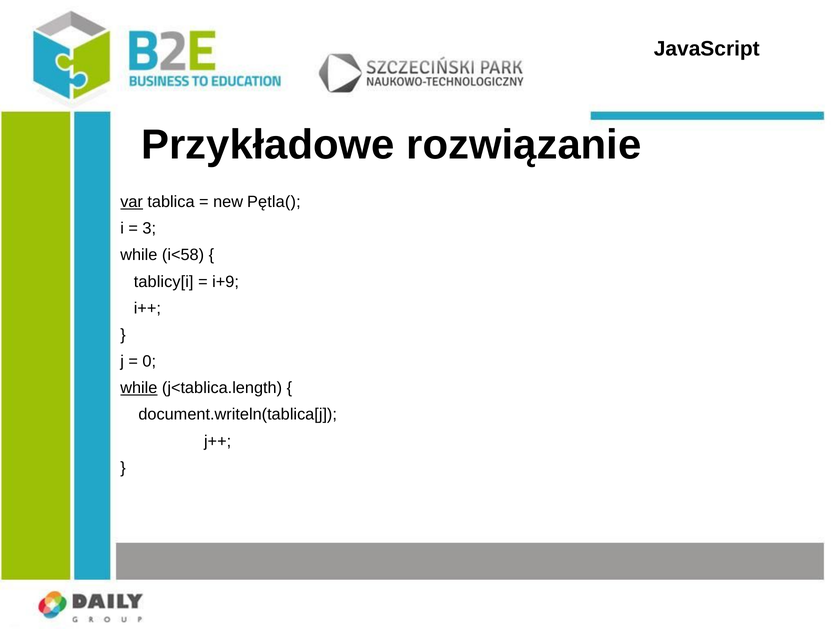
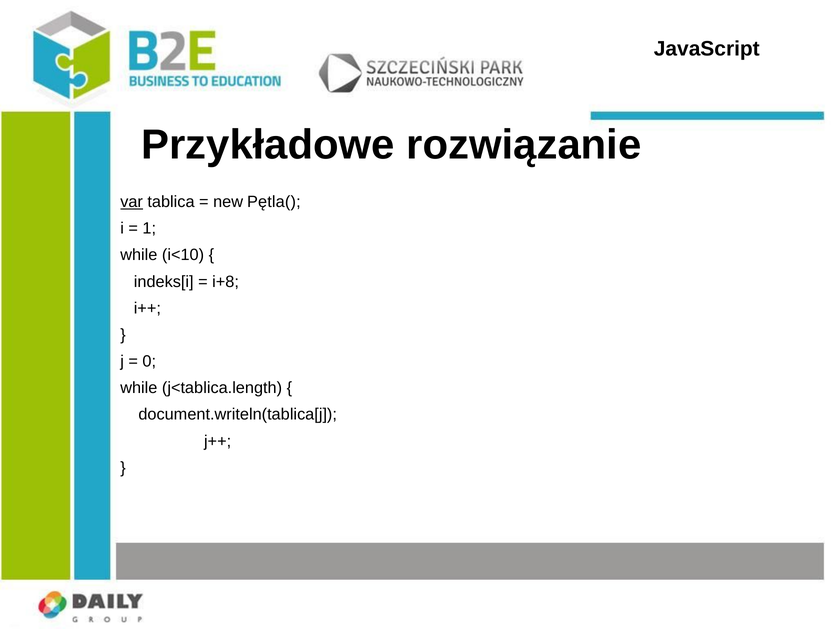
3: 3 -> 1
i<58: i<58 -> i<10
tablicy[i: tablicy[i -> indeks[i
i+9: i+9 -> i+8
while at (139, 388) underline: present -> none
